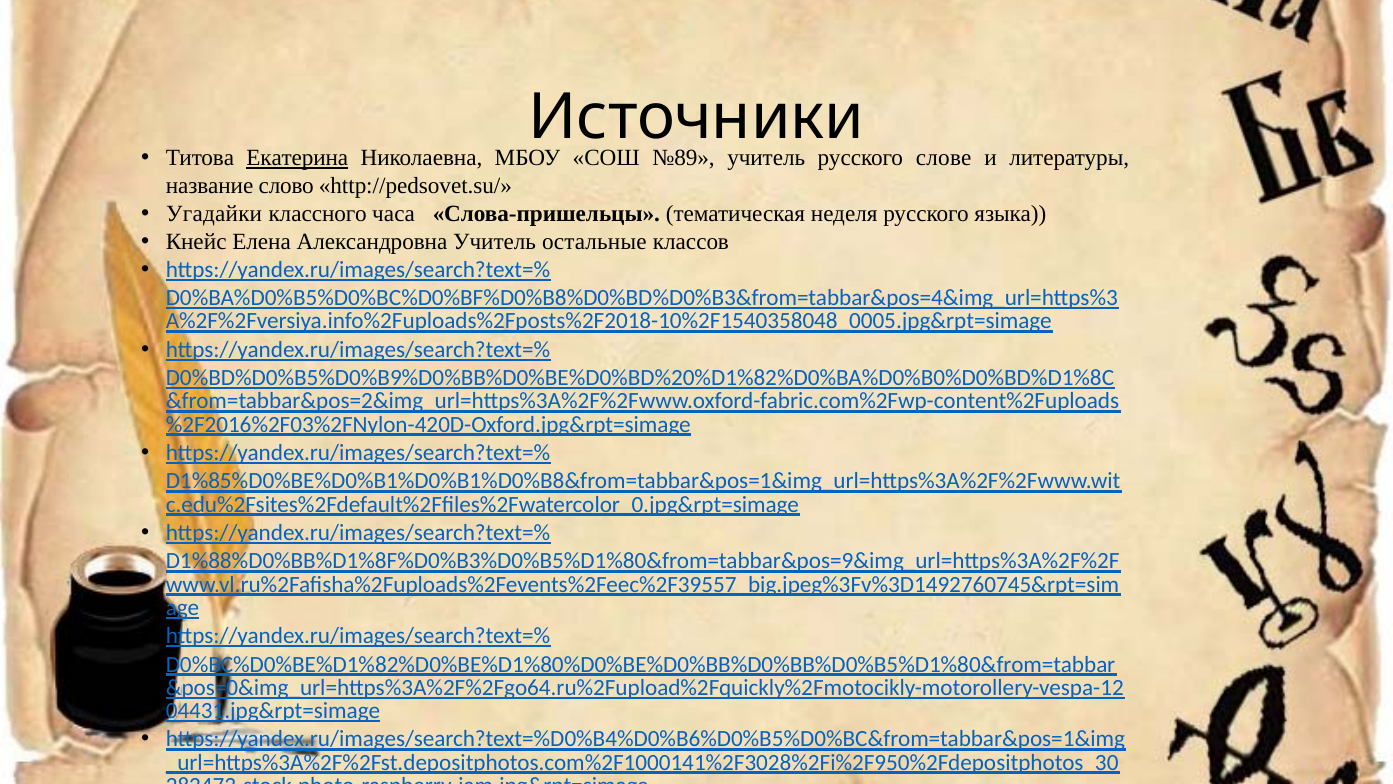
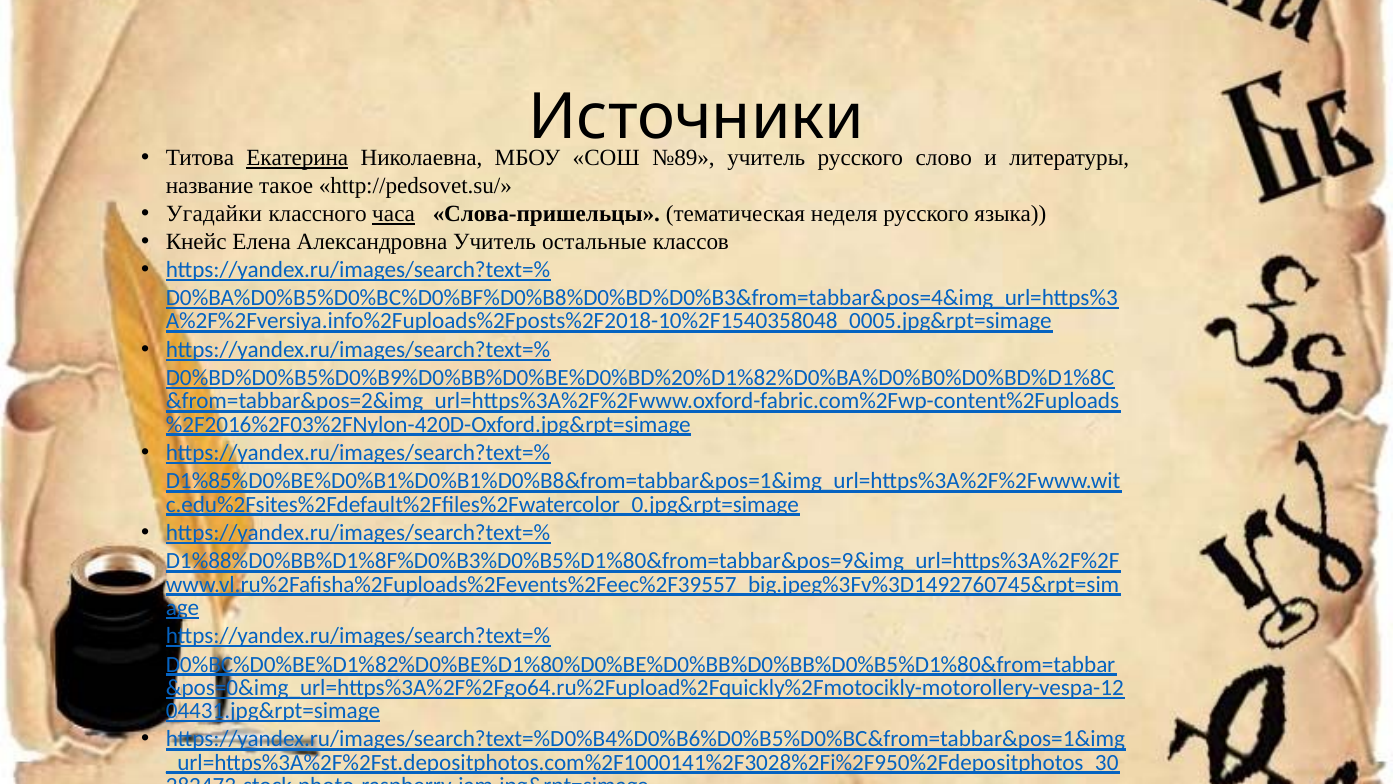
слове: слове -> слово
слово: слово -> такое
часа underline: none -> present
